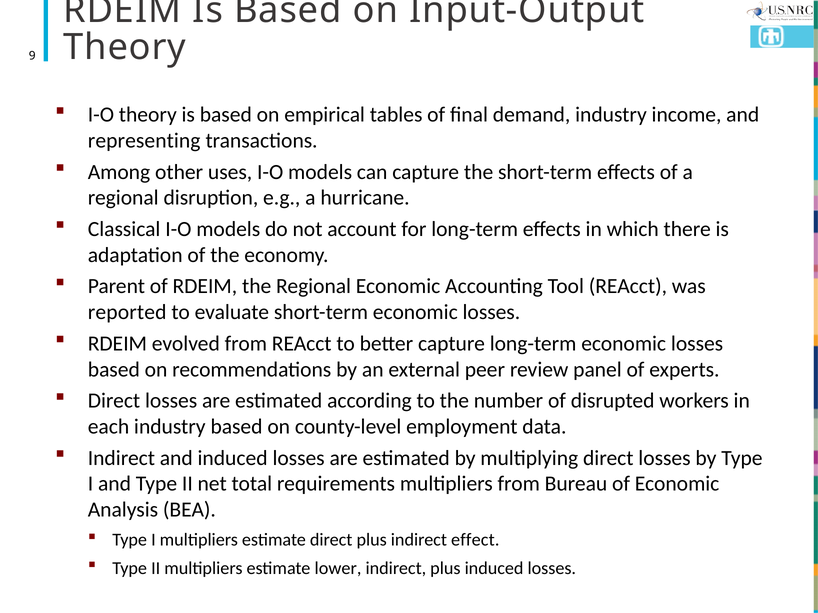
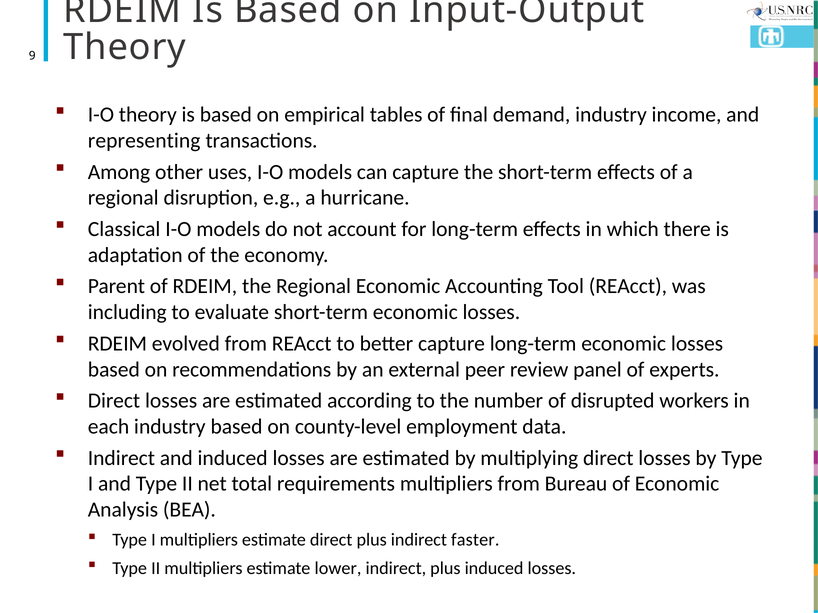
reported: reported -> including
effect: effect -> faster
